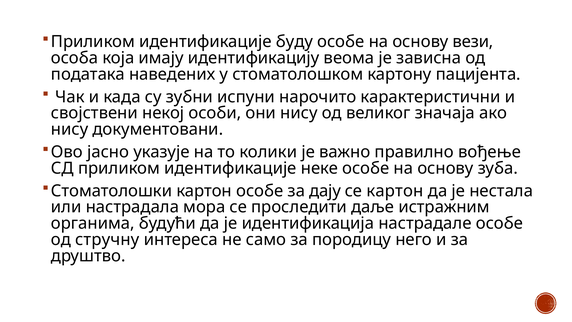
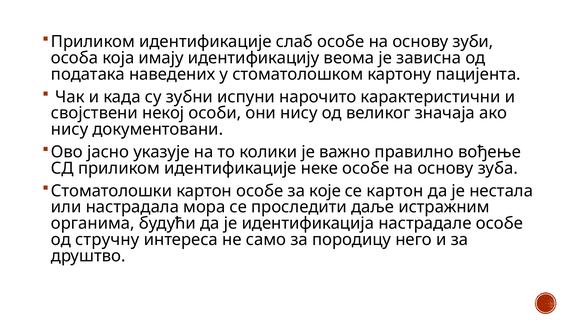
буду: буду -> слаб
вези: вези -> зуби
дају: дају -> које
